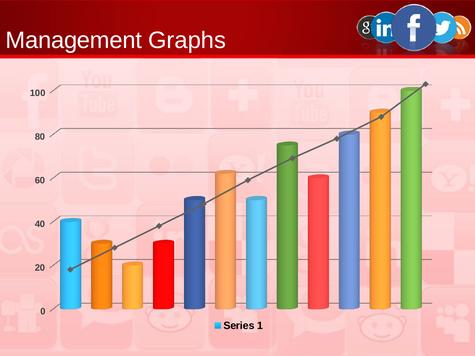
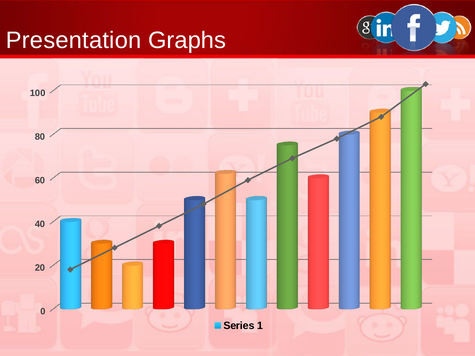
Management: Management -> Presentation
